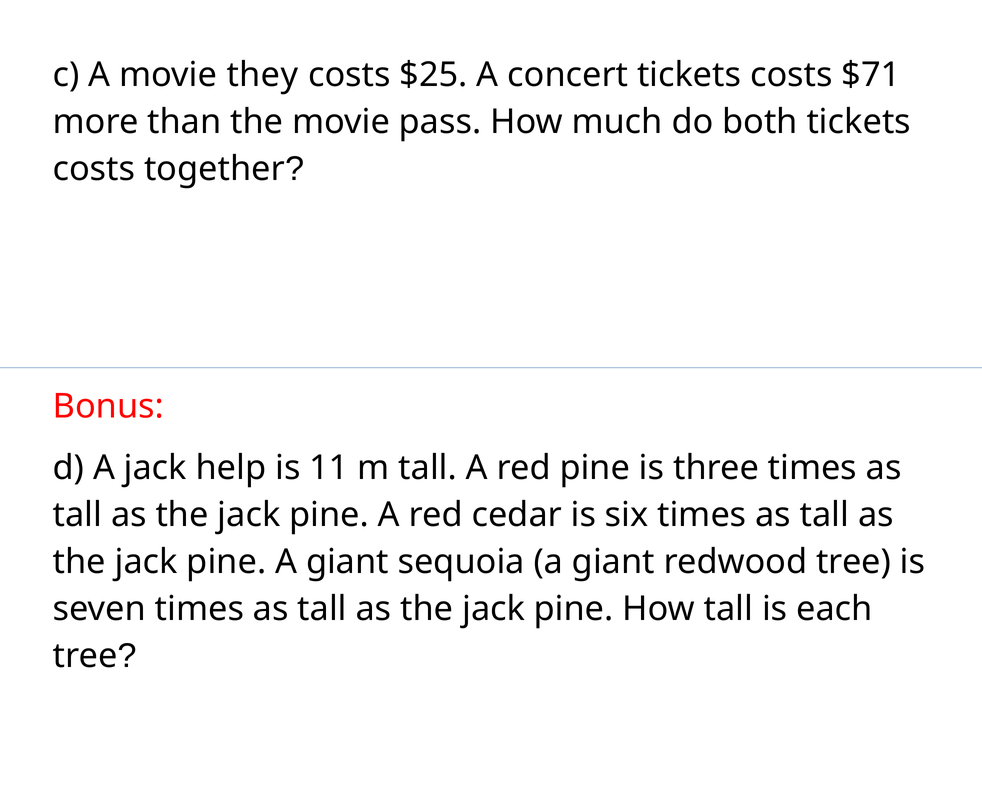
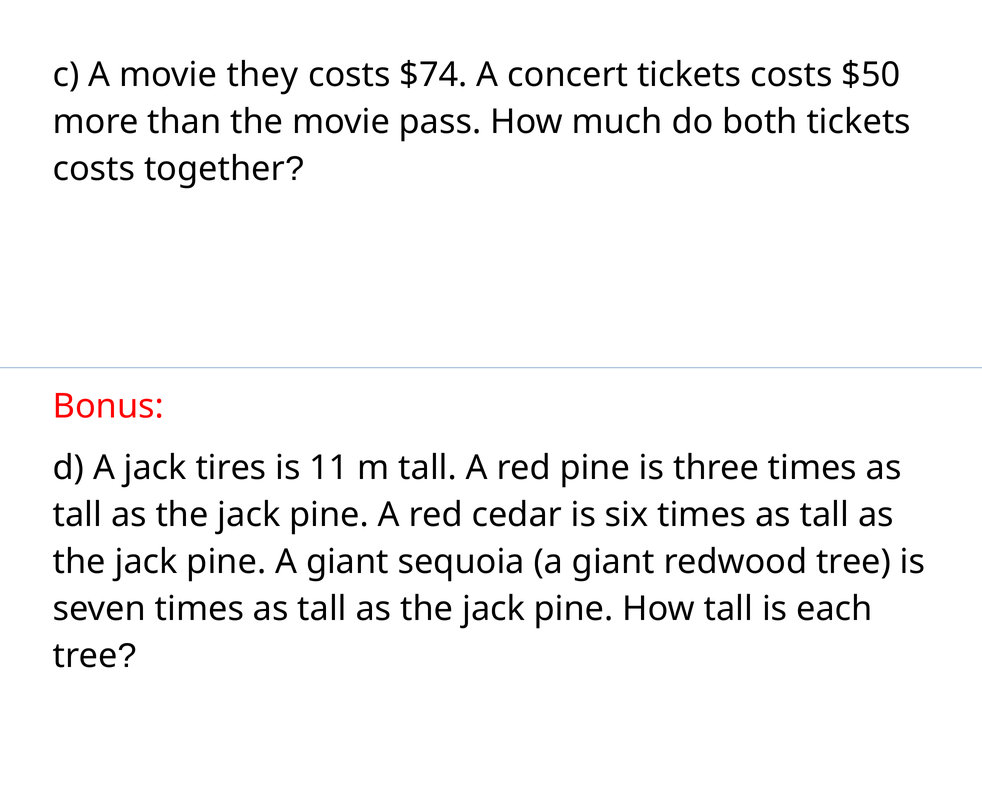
$25: $25 -> $74
$71: $71 -> $50
help: help -> tires
